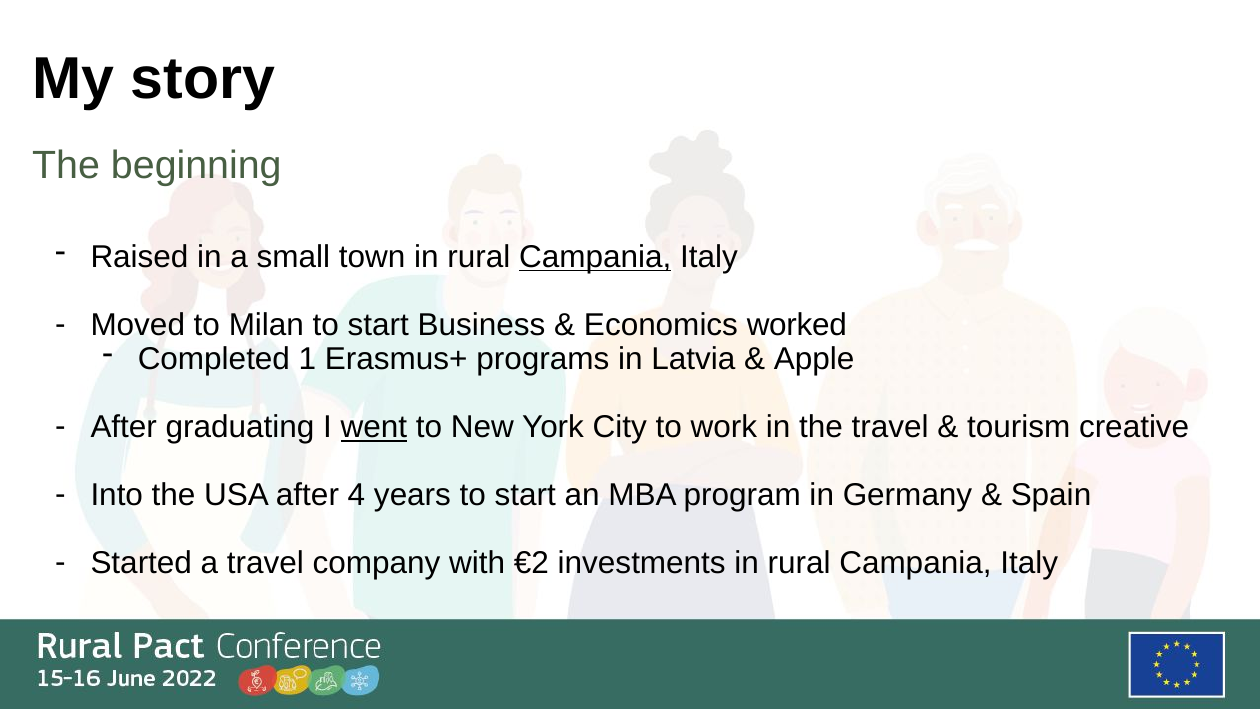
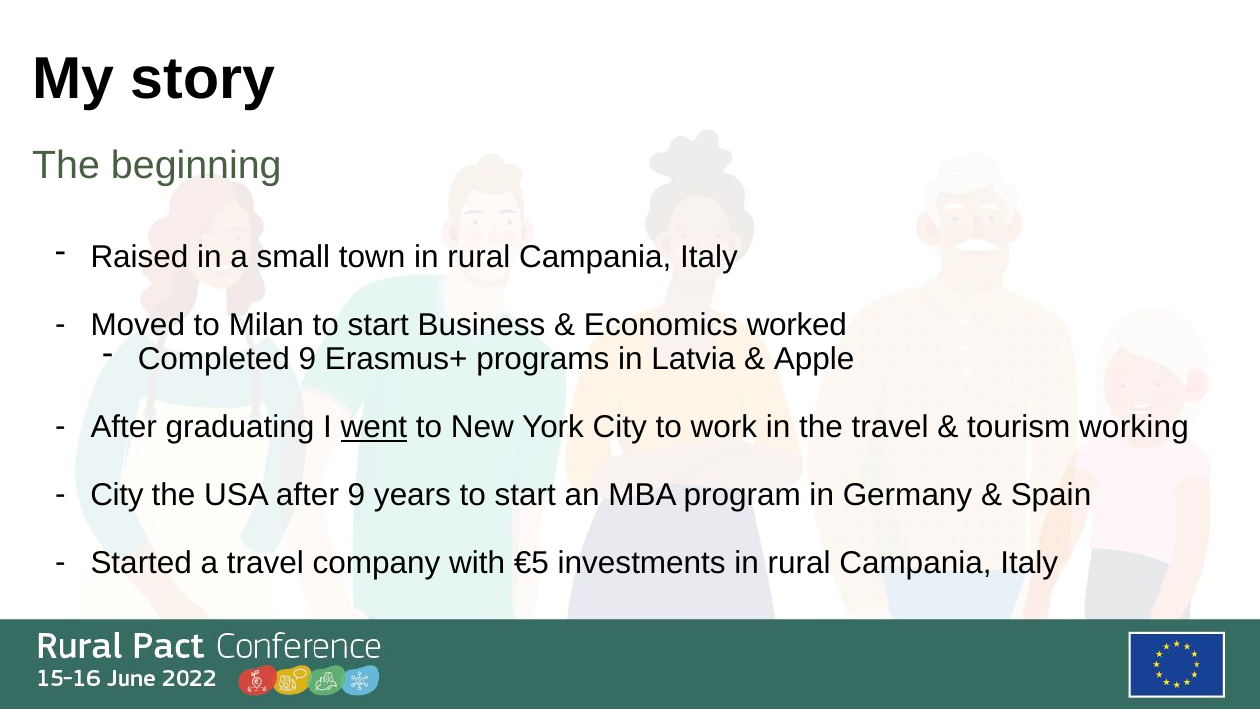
Campania at (595, 257) underline: present -> none
Completed 1: 1 -> 9
creative: creative -> working
Into at (117, 495): Into -> City
after 4: 4 -> 9
€2: €2 -> €5
